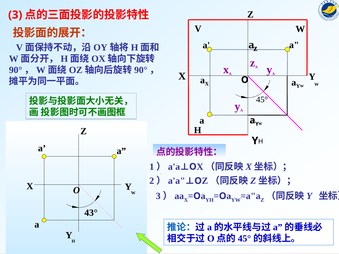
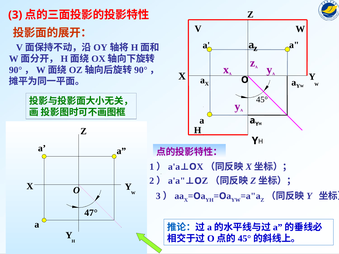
43°: 43° -> 47°
